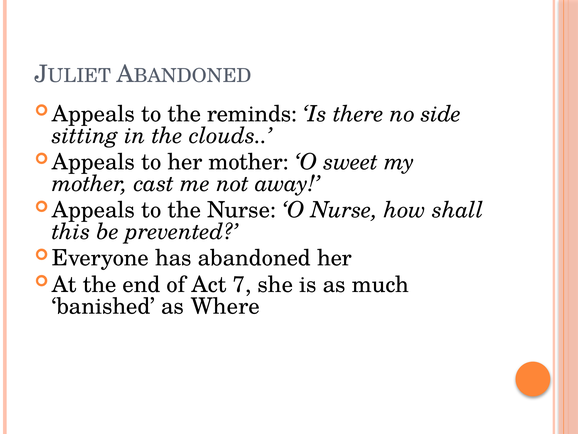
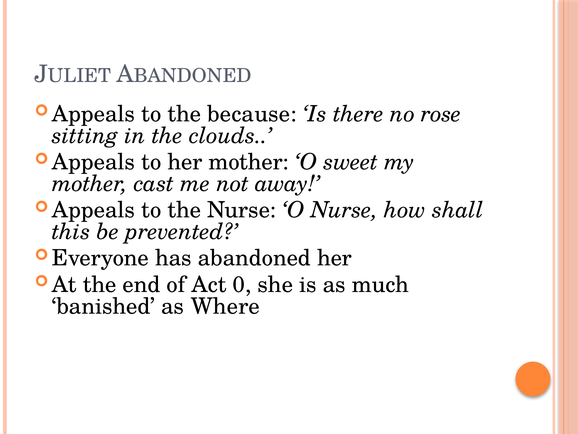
reminds: reminds -> because
side: side -> rose
7: 7 -> 0
